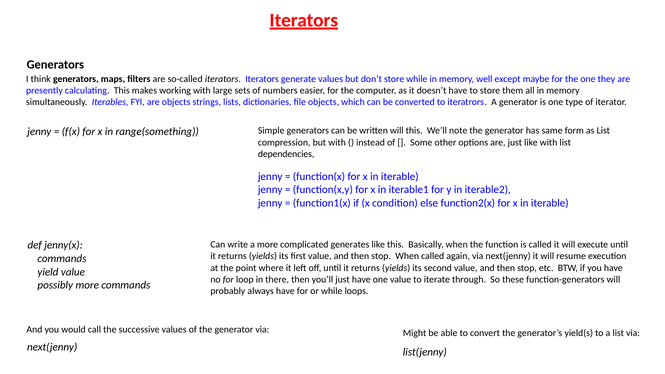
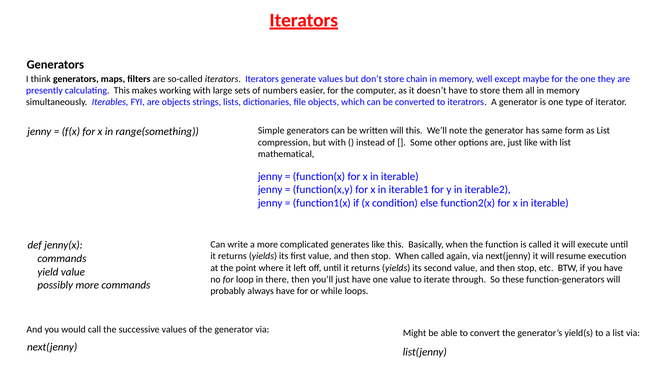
store while: while -> chain
dependencies: dependencies -> mathematical
